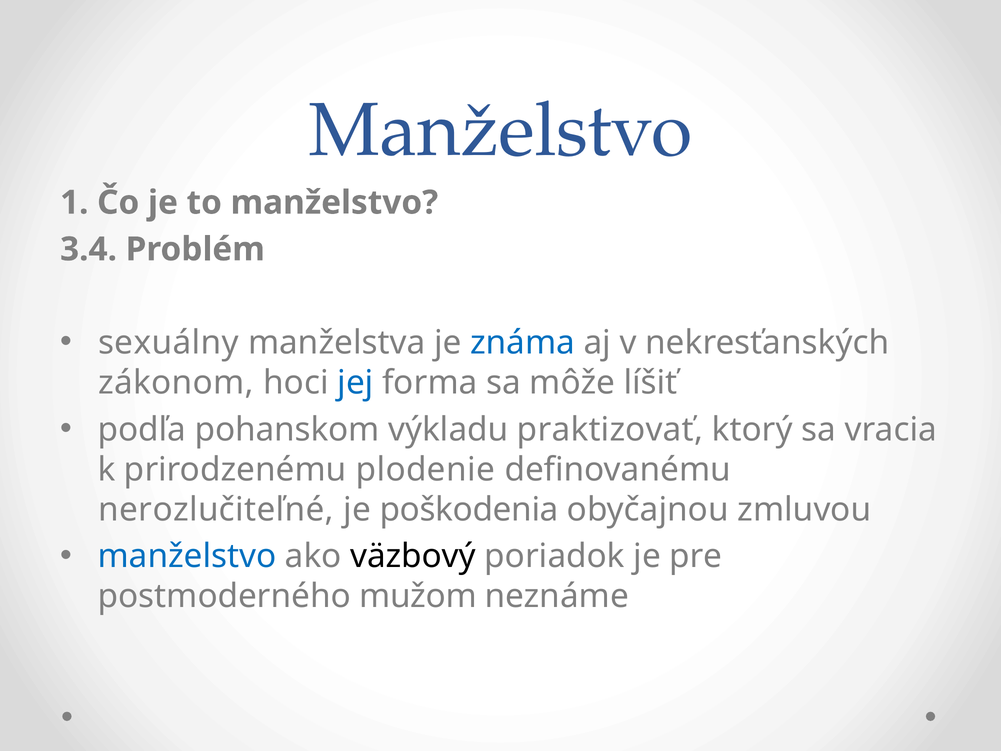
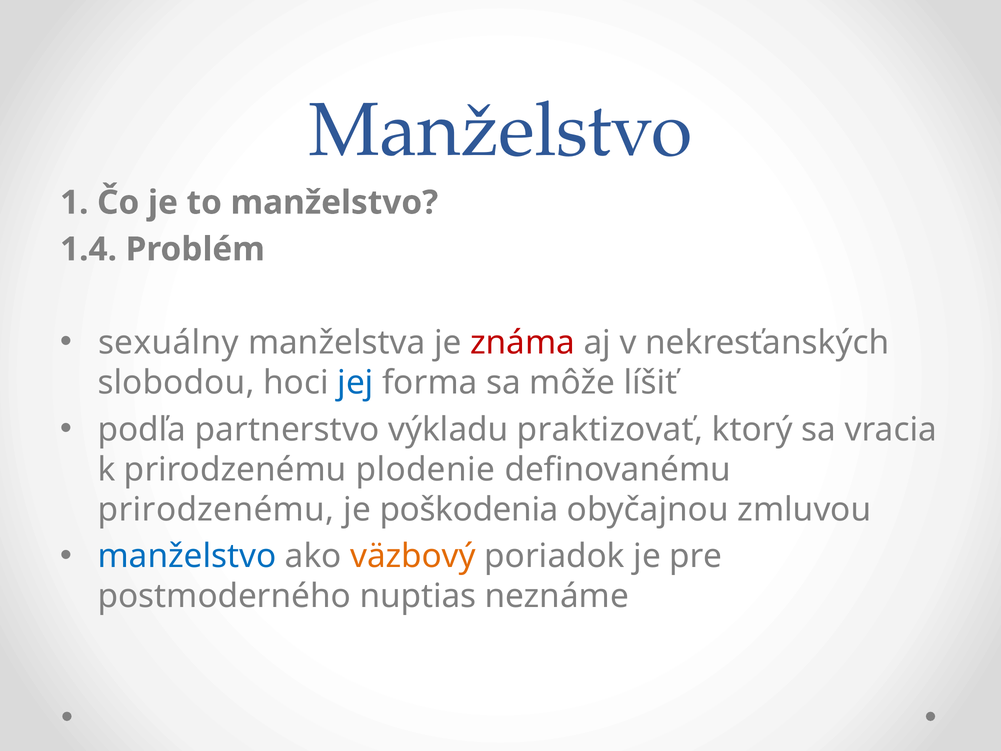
3.4: 3.4 -> 1.4
známa colour: blue -> red
zákonom: zákonom -> slobodou
pohanskom: pohanskom -> partnerstvo
nerozlučiteľné at (216, 509): nerozlučiteľné -> prirodzenému
väzbový colour: black -> orange
mužom: mužom -> nuptias
